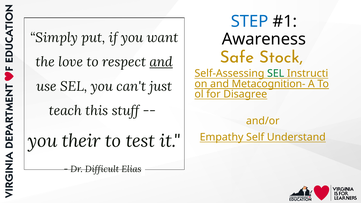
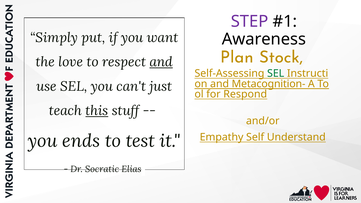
STEP colour: blue -> purple
Safe: Safe -> Plan
Disagree: Disagree -> Respond
this underline: none -> present
their: their -> ends
Difficult: Difficult -> Socratic
